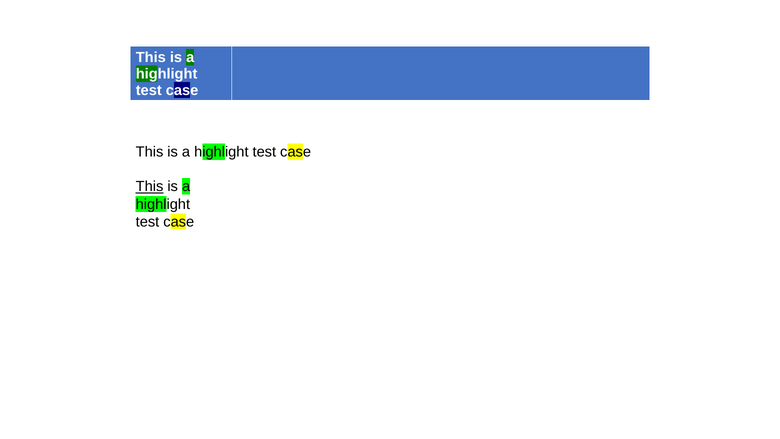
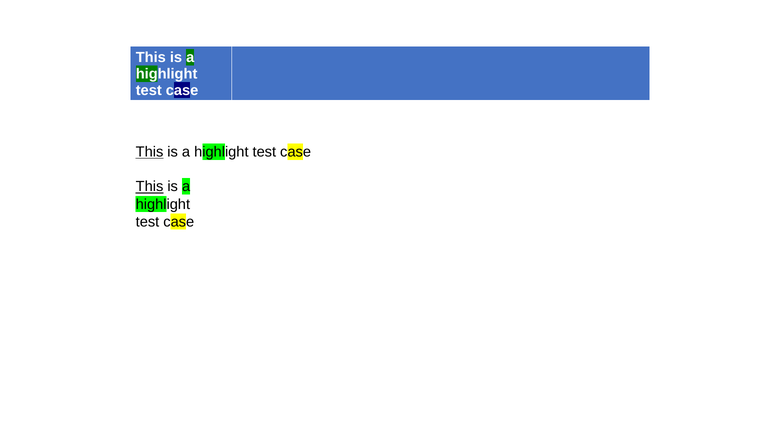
This at (150, 152) underline: none -> present
